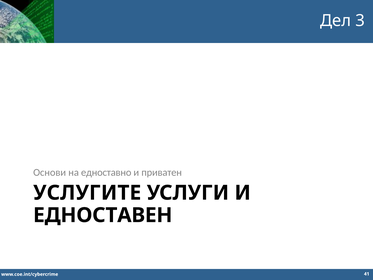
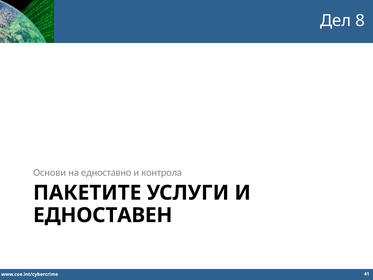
3: 3 -> 8
приватен: приватен -> контрола
УСЛУГИТЕ: УСЛУГИТЕ -> ПАКЕТИТЕ
